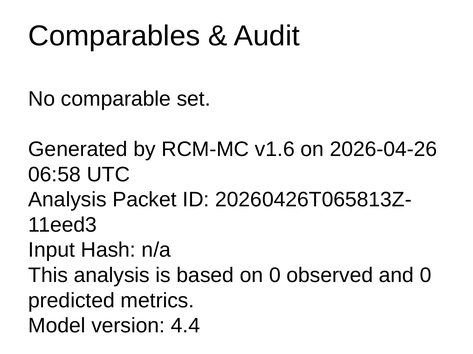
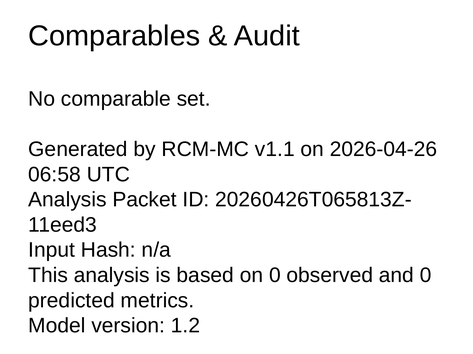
v1.6: v1.6 -> v1.1
4.4: 4.4 -> 1.2
